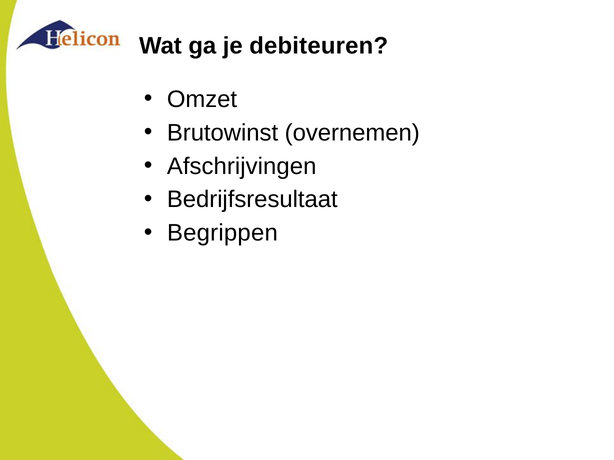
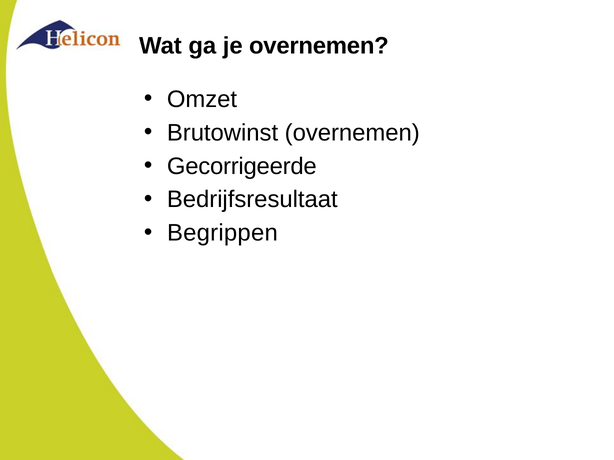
je debiteuren: debiteuren -> overnemen
Afschrijvingen: Afschrijvingen -> Gecorrigeerde
